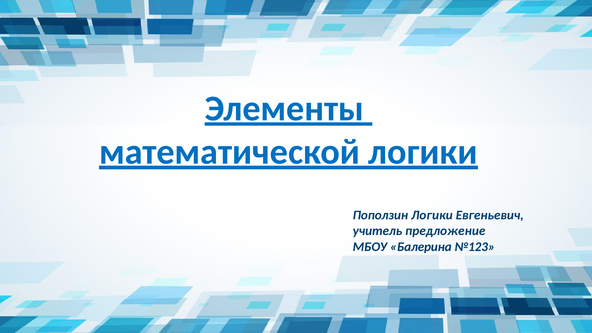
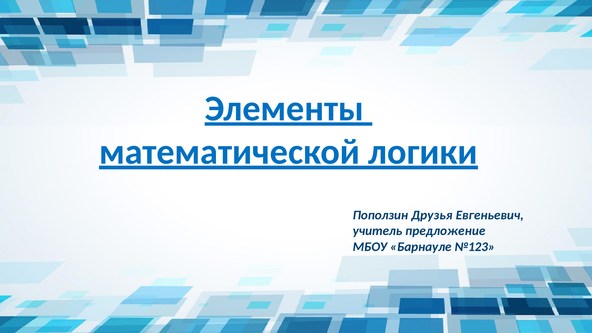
Поползин Логики: Логики -> Друзья
Балерина: Балерина -> Барнауле
